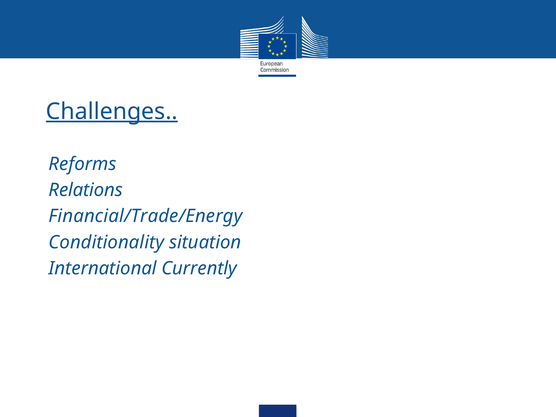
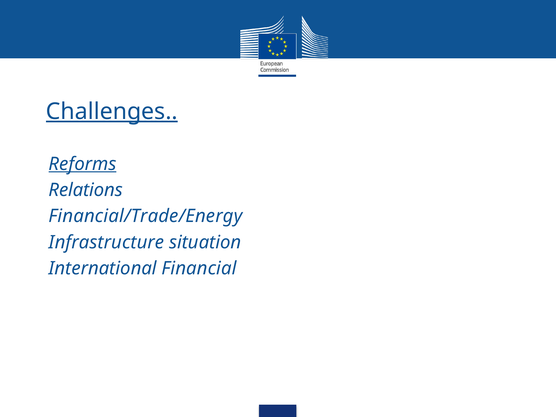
Reforms underline: none -> present
Conditionality: Conditionality -> Infrastructure
Currently: Currently -> Financial
